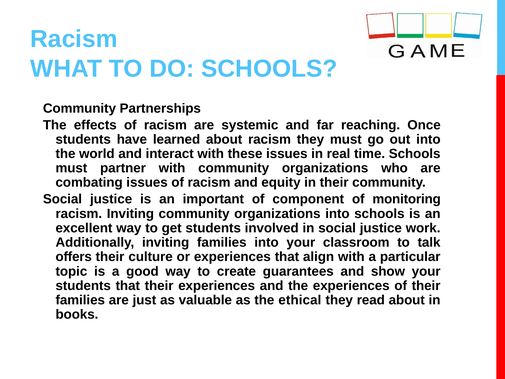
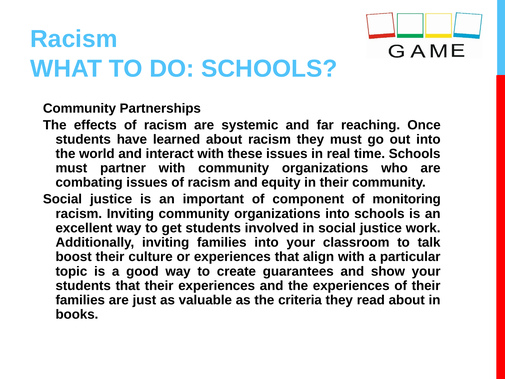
offers: offers -> boost
ethical: ethical -> criteria
